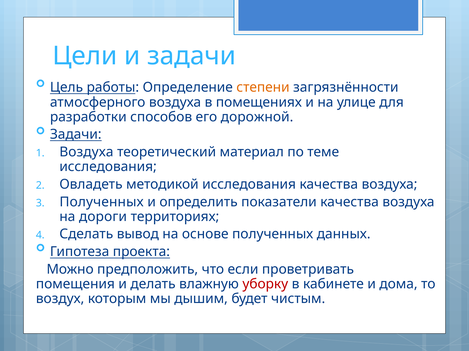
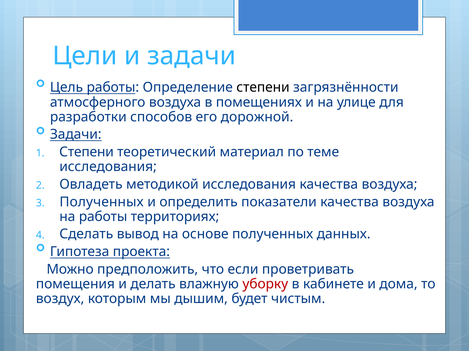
степени at (263, 88) colour: orange -> black
Воздуха at (86, 152): Воздуха -> Степени
на дороги: дороги -> работы
